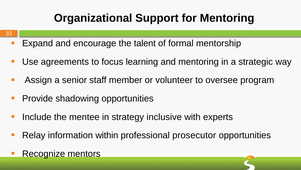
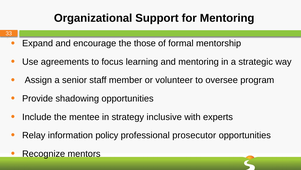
talent: talent -> those
within: within -> policy
